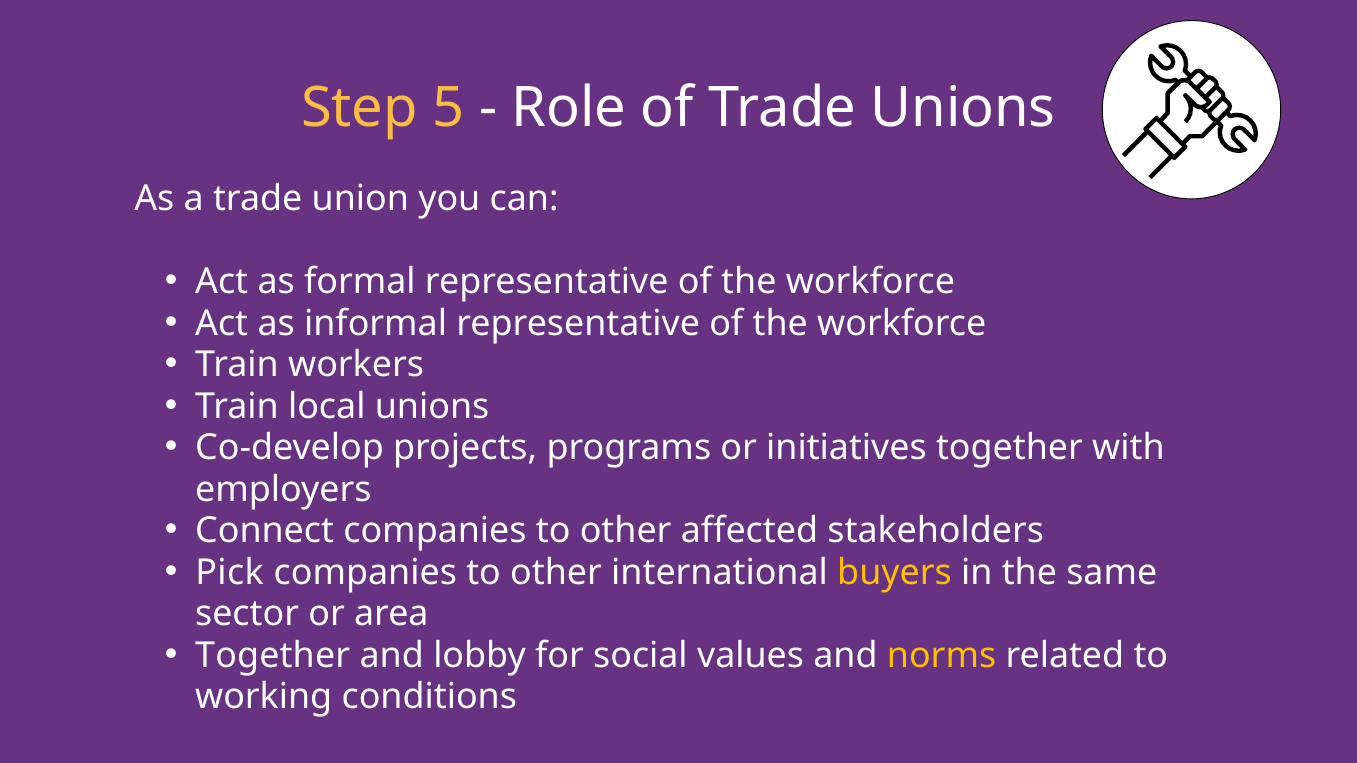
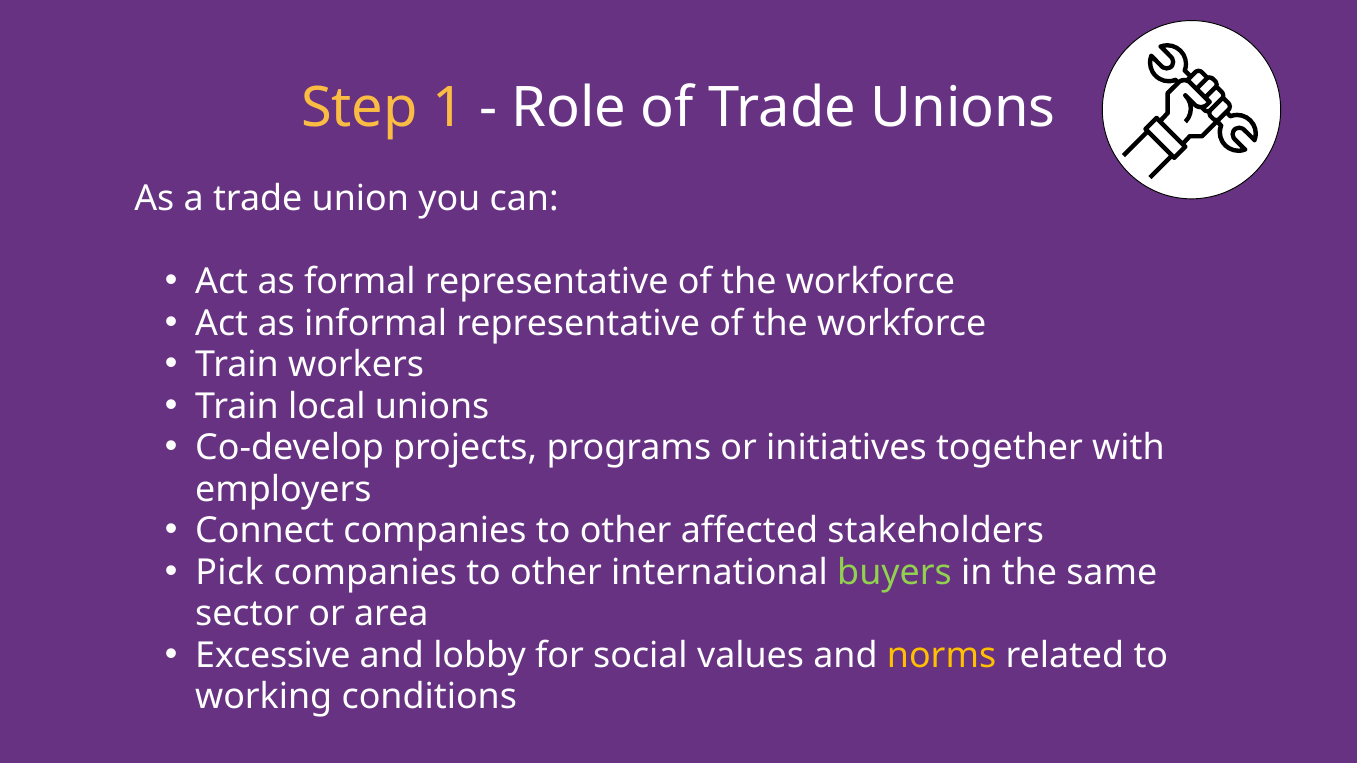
5: 5 -> 1
buyers colour: yellow -> light green
Together at (273, 656): Together -> Excessive
